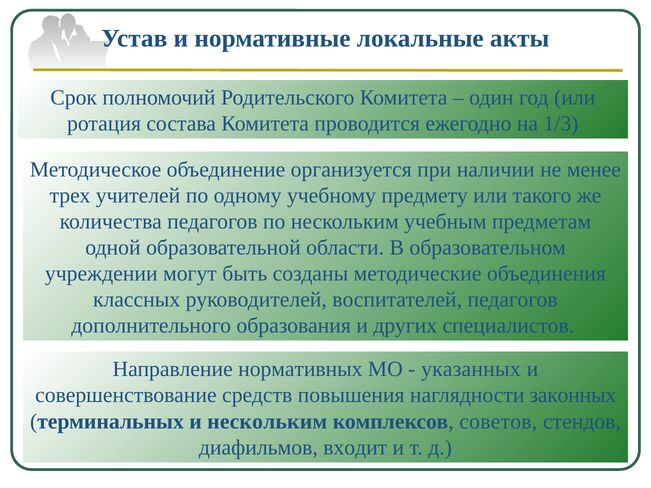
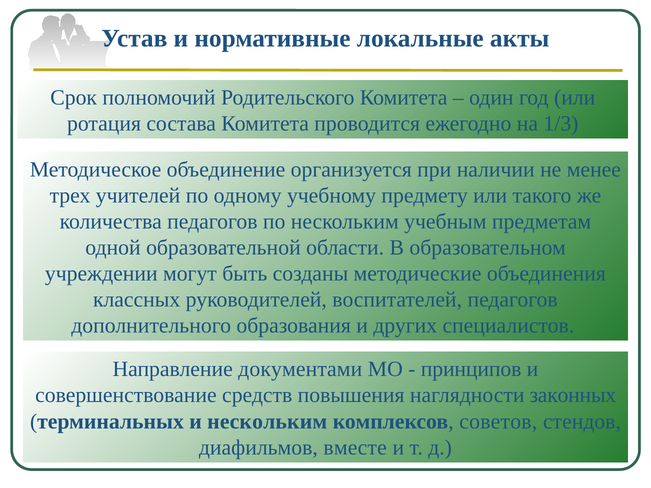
нормативных: нормативных -> документами
указанных: указанных -> принципов
входит: входит -> вместе
